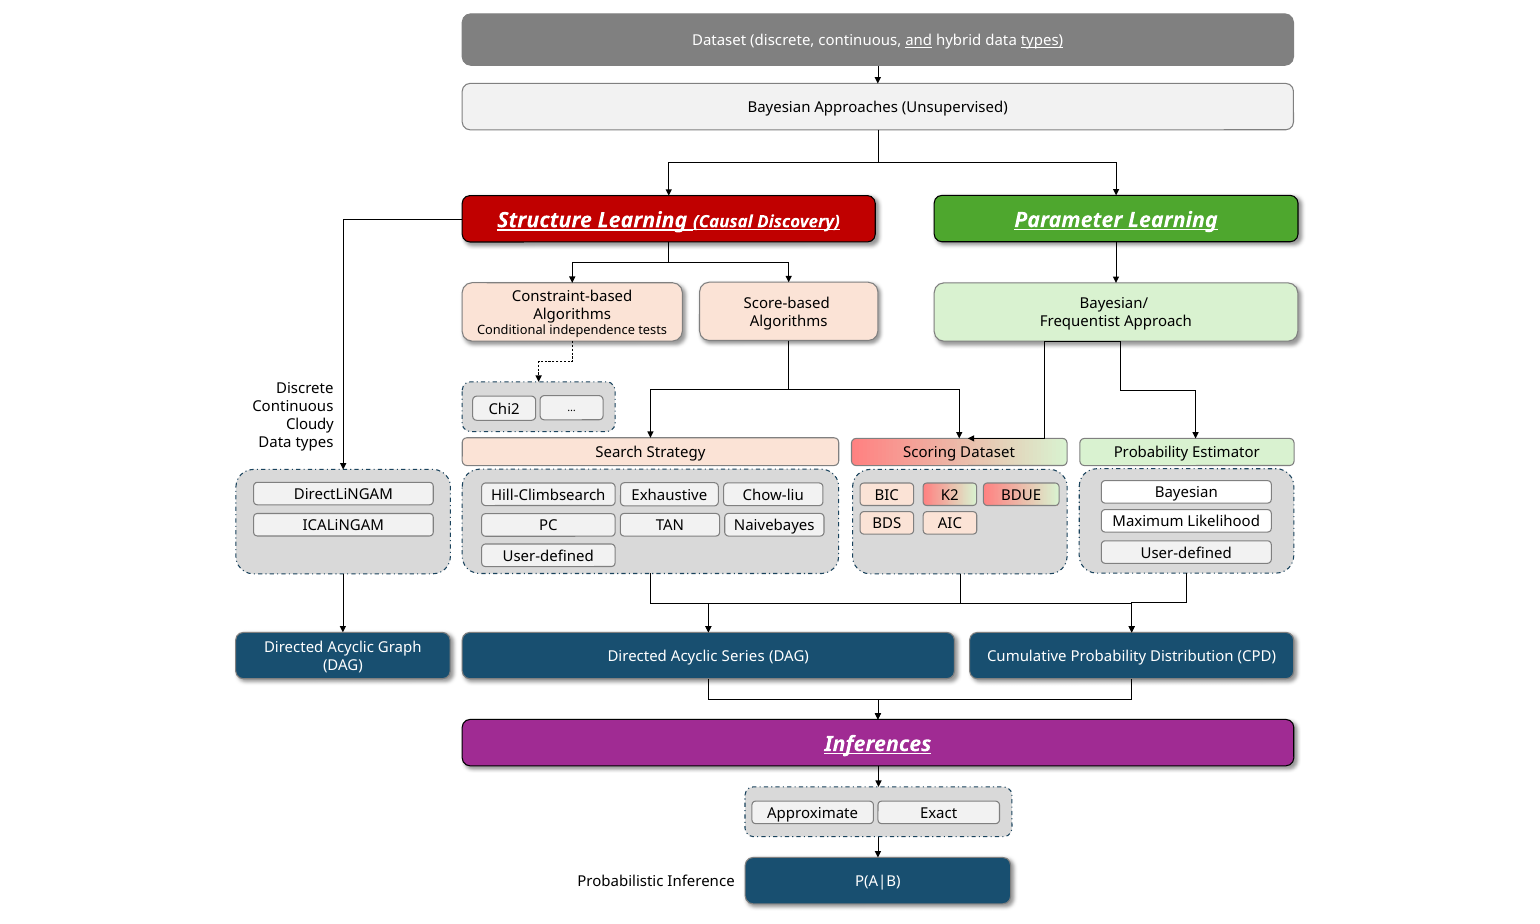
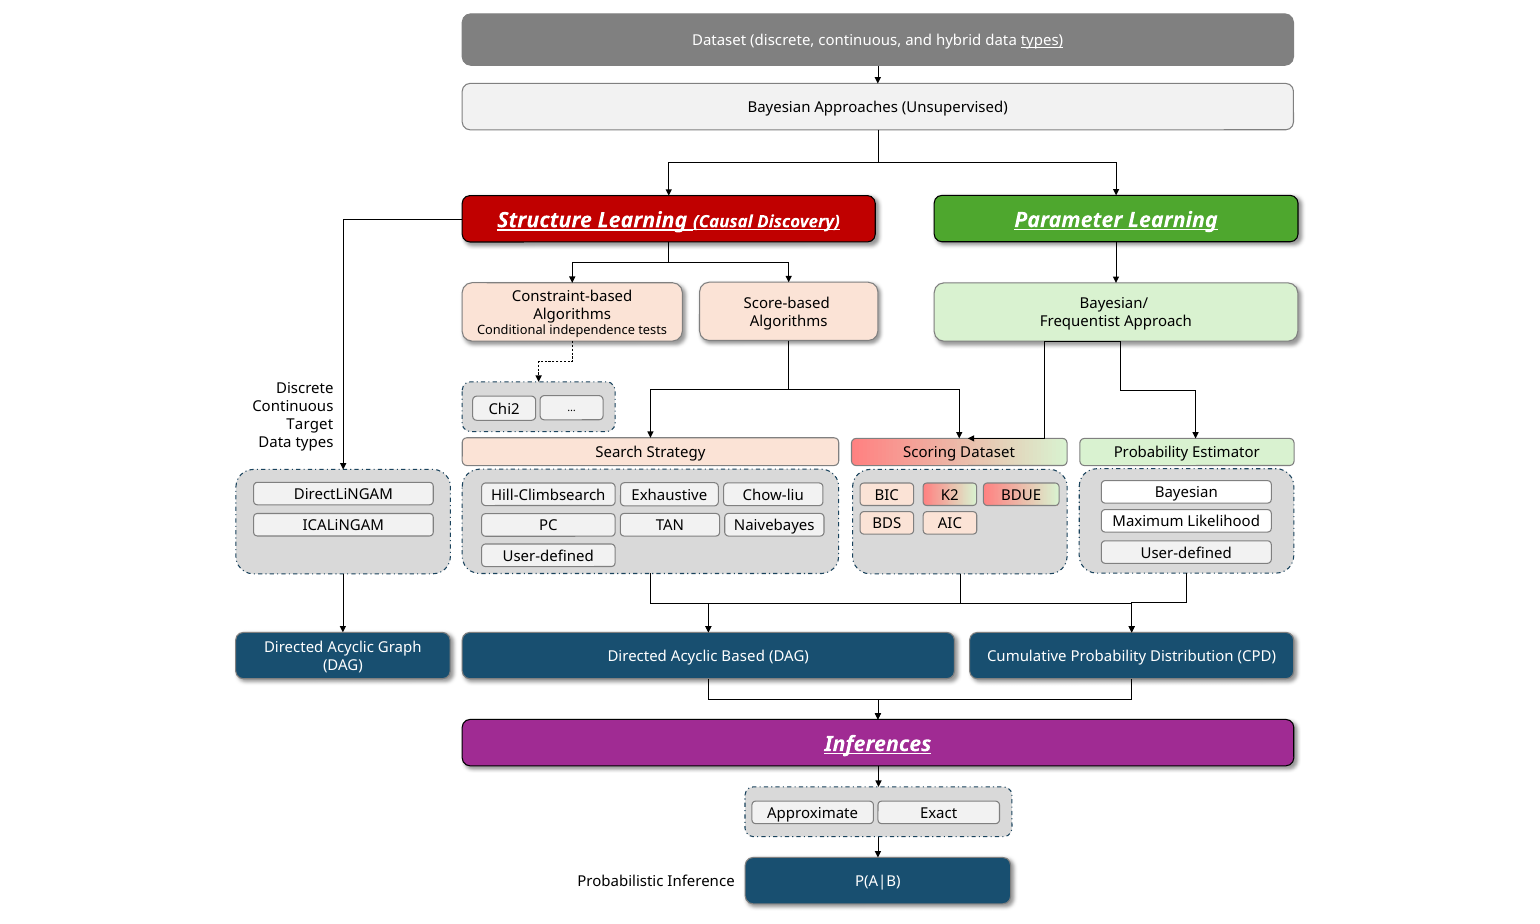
and underline: present -> none
Cloudy: Cloudy -> Target
Series: Series -> Based
